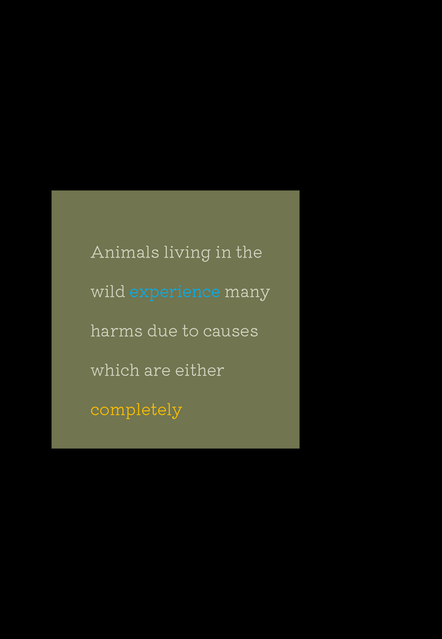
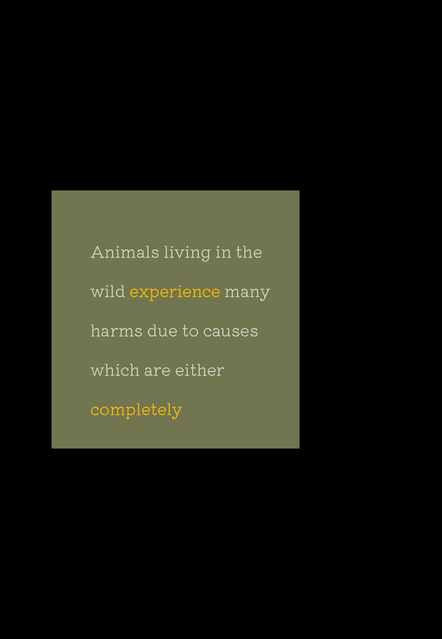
experience colour: light blue -> yellow
